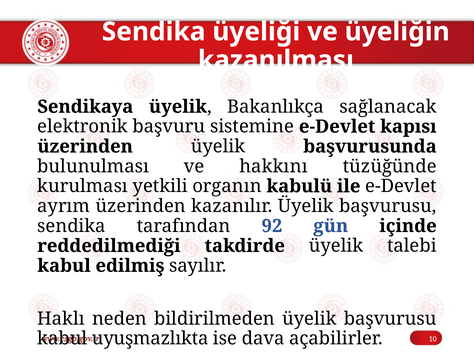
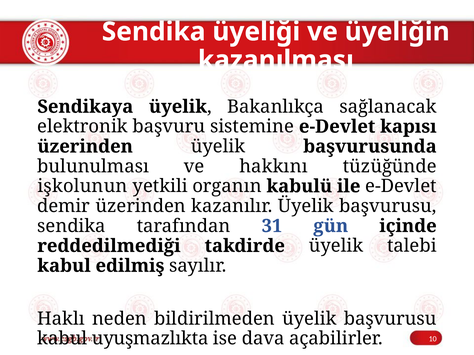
kurulması: kurulması -> işkolunun
ayrım: ayrım -> demir
92: 92 -> 31
